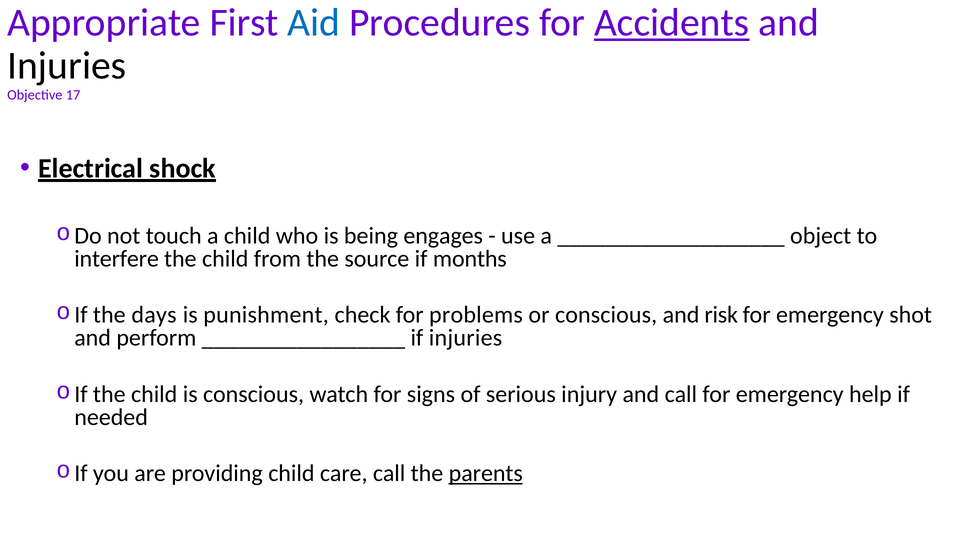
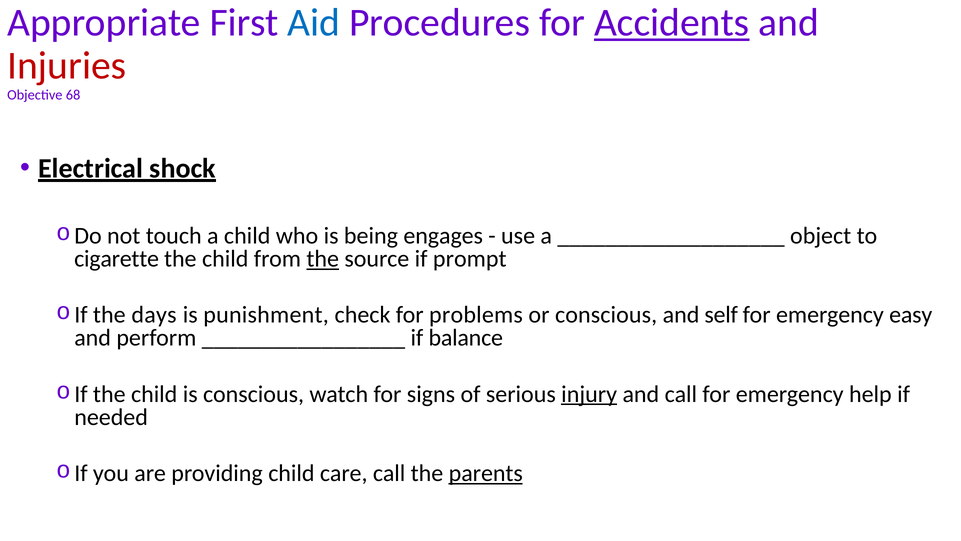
Injuries at (67, 66) colour: black -> red
17: 17 -> 68
interfere: interfere -> cigarette
the at (323, 259) underline: none -> present
months: months -> prompt
risk: risk -> self
shot: shot -> easy
if injuries: injuries -> balance
injury underline: none -> present
